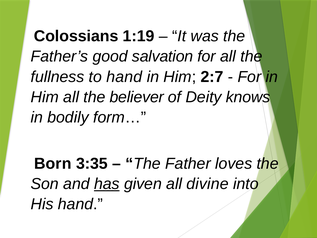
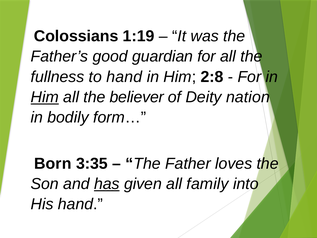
salvation: salvation -> guardian
2:7: 2:7 -> 2:8
Him at (45, 97) underline: none -> present
knows: knows -> nation
divine: divine -> family
